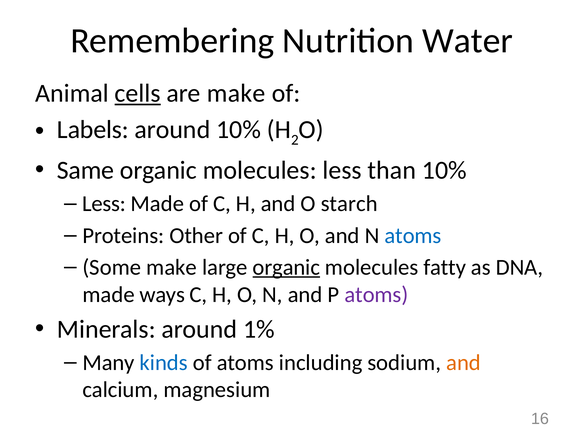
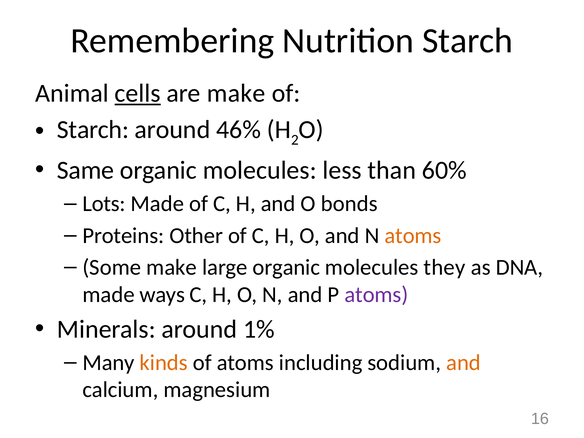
Nutrition Water: Water -> Starch
Labels at (93, 130): Labels -> Starch
around 10%: 10% -> 46%
than 10%: 10% -> 60%
Less at (104, 204): Less -> Lots
starch: starch -> bonds
atoms at (413, 236) colour: blue -> orange
organic at (286, 267) underline: present -> none
fatty: fatty -> they
kinds colour: blue -> orange
